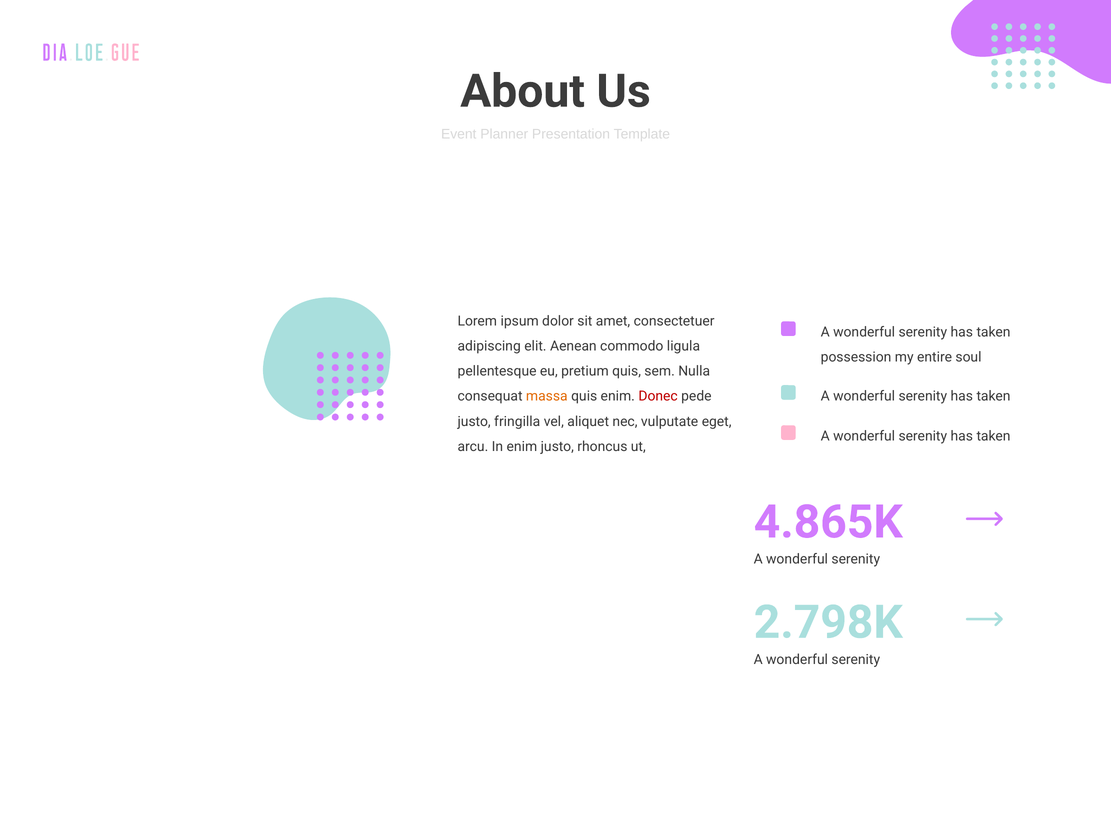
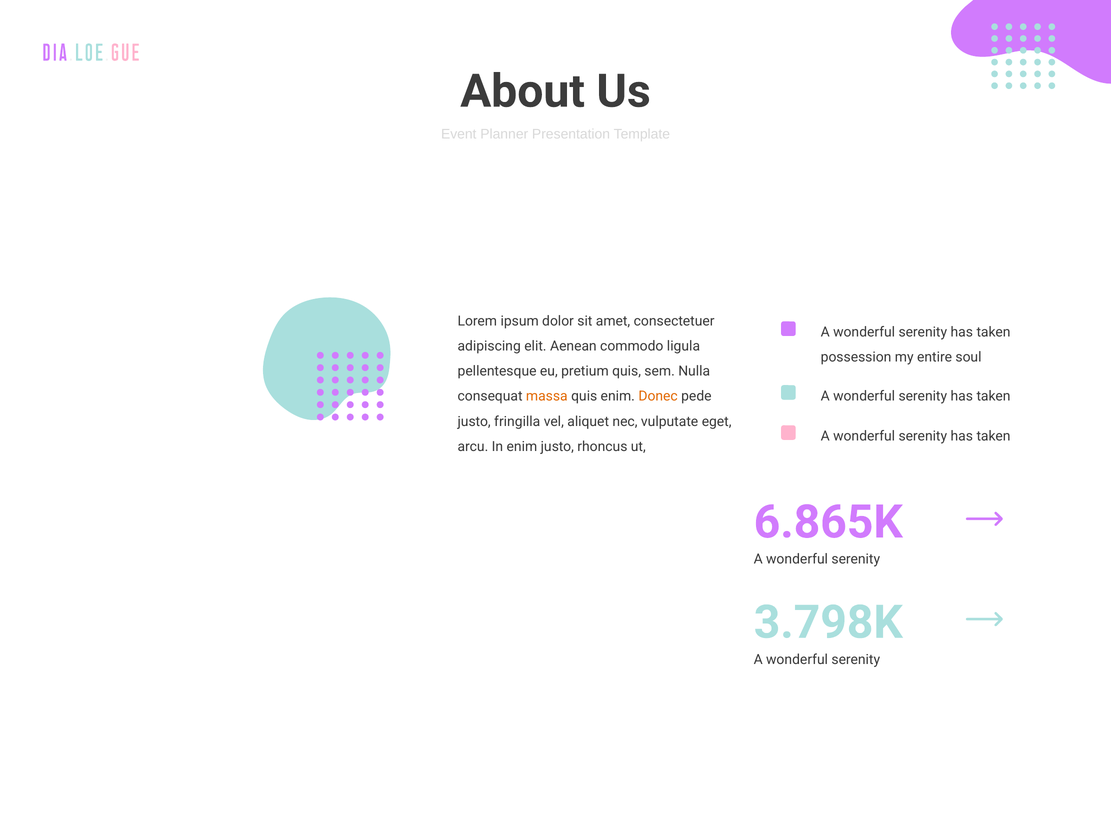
Donec colour: red -> orange
4.865K: 4.865K -> 6.865K
2.798K: 2.798K -> 3.798K
